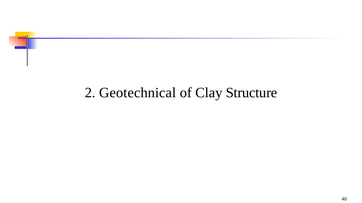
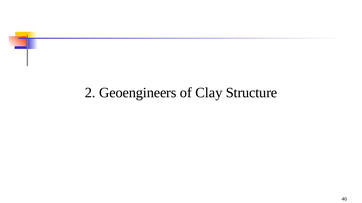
Geotechnical: Geotechnical -> Geoengineers
